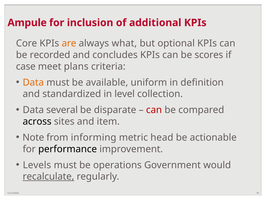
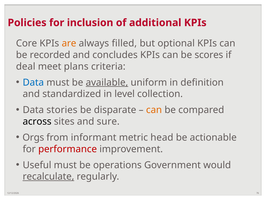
Ampule: Ampule -> Policies
what: what -> filled
case: case -> deal
Data at (33, 82) colour: orange -> blue
available underline: none -> present
several: several -> stories
can at (154, 110) colour: red -> orange
item: item -> sure
Note: Note -> Orgs
informing: informing -> informant
performance colour: black -> red
Levels: Levels -> Useful
